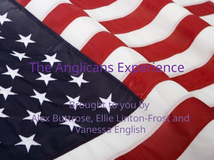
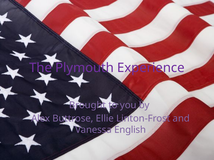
Anglicans: Anglicans -> Plymouth
